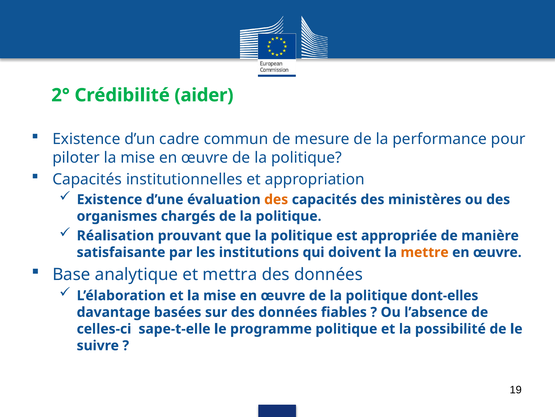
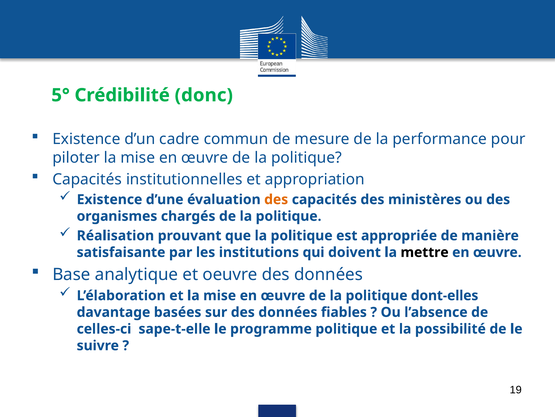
2°: 2° -> 5°
aider: aider -> donc
mettre colour: orange -> black
mettra: mettra -> oeuvre
